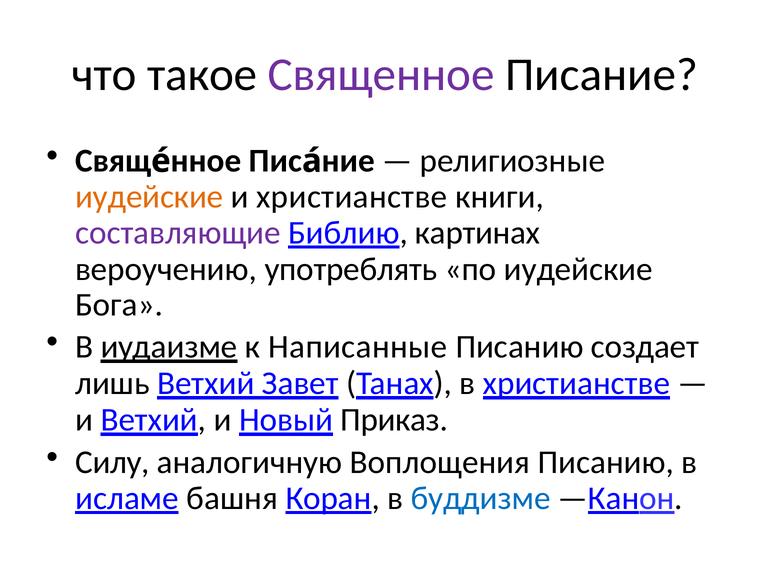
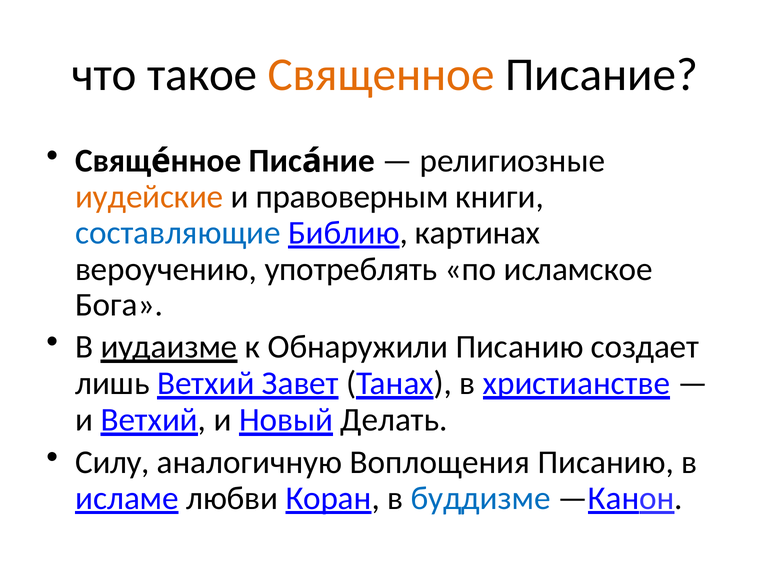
Священное colour: purple -> orange
и христианстве: христианстве -> правоверным
составляющие colour: purple -> blue
по иудейские: иудейские -> исламское
Написанные: Написанные -> Обнаружили
Приказ: Приказ -> Делать
башня: башня -> любви
